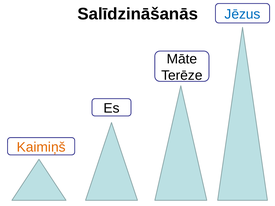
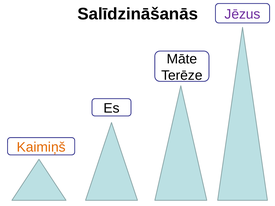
Jēzus colour: blue -> purple
